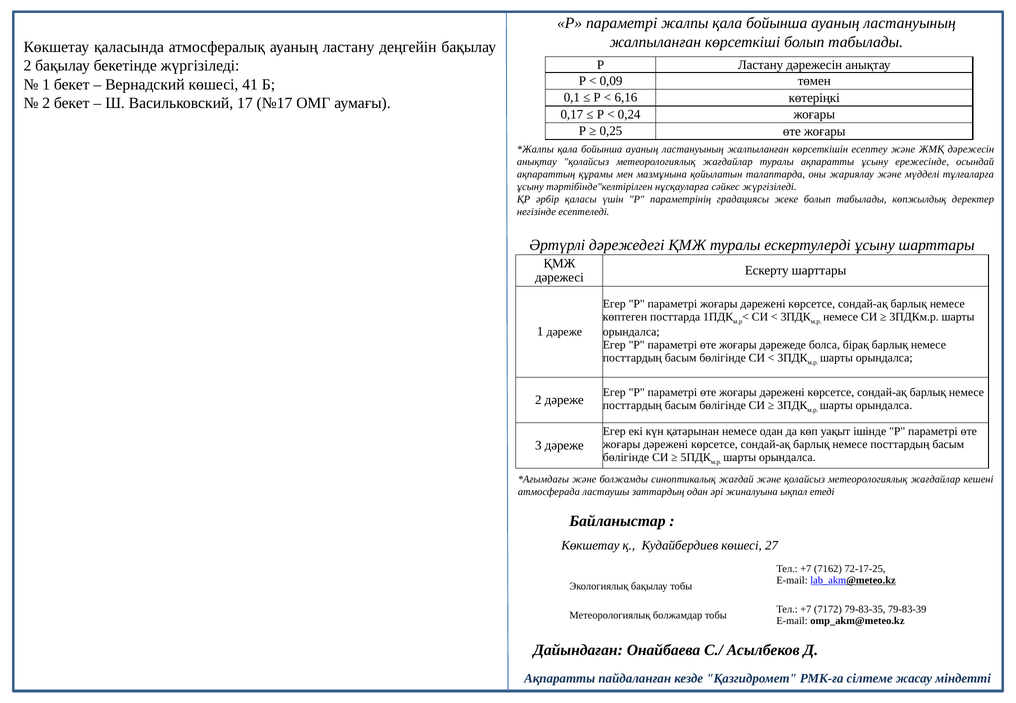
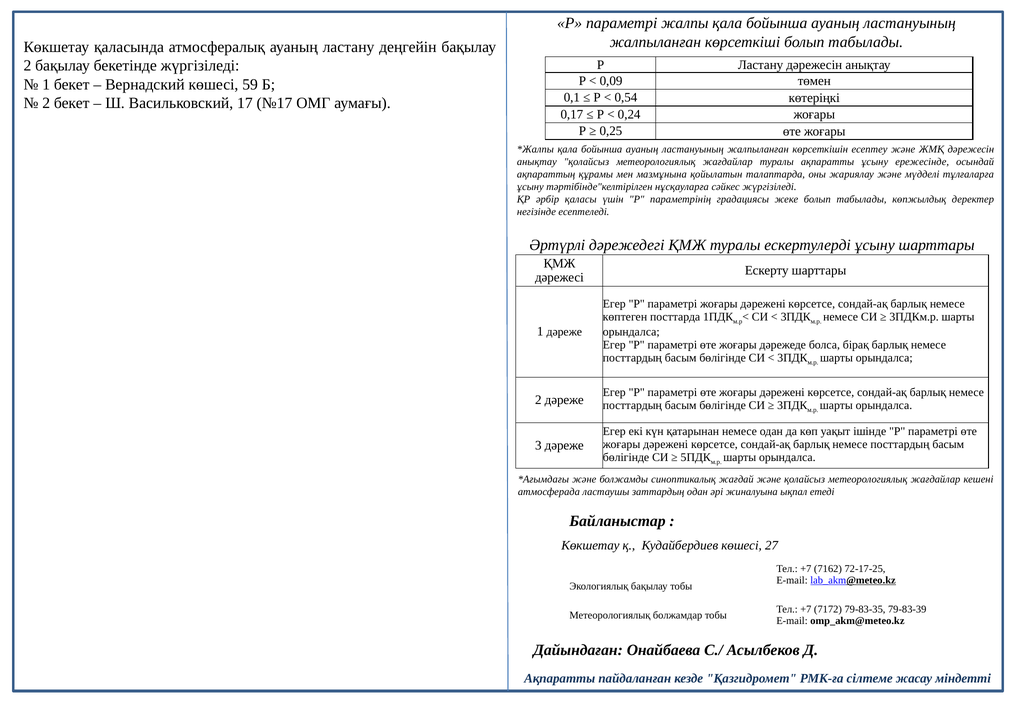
41: 41 -> 59
6,16: 6,16 -> 0,54
